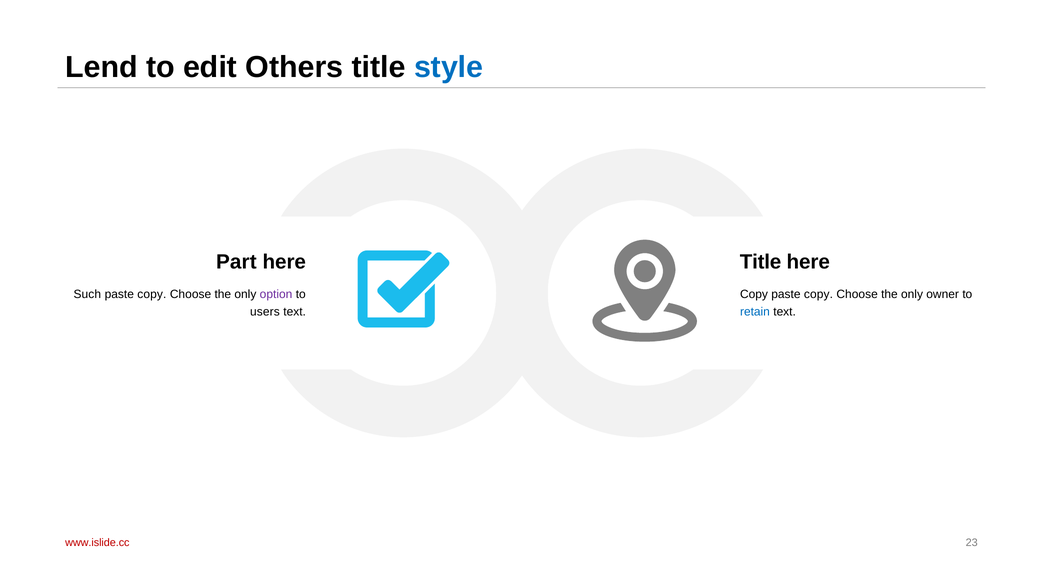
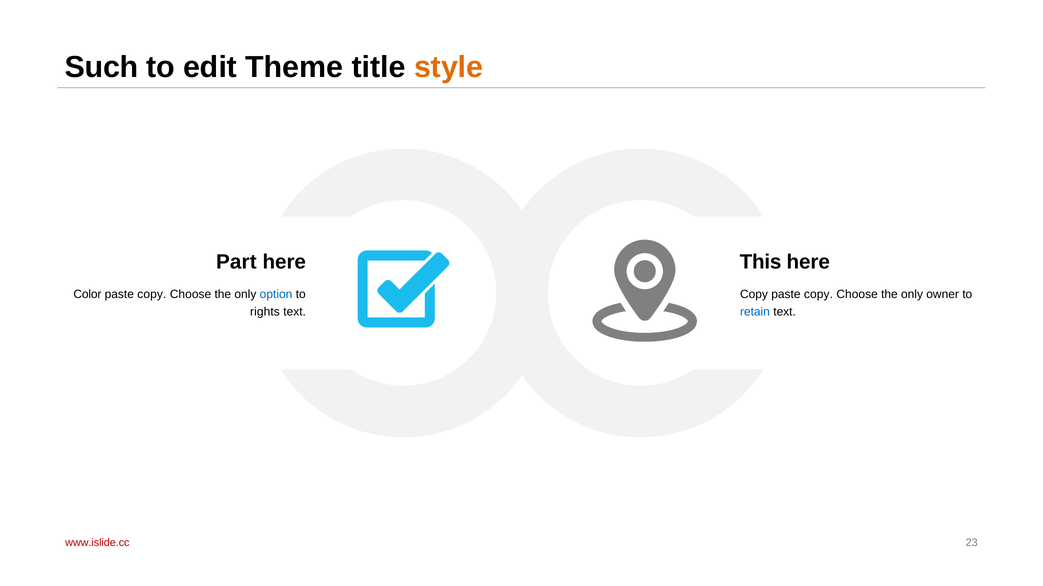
Lend: Lend -> Such
Others: Others -> Theme
style colour: blue -> orange
Title at (761, 262): Title -> This
Such: Such -> Color
option colour: purple -> blue
users: users -> rights
